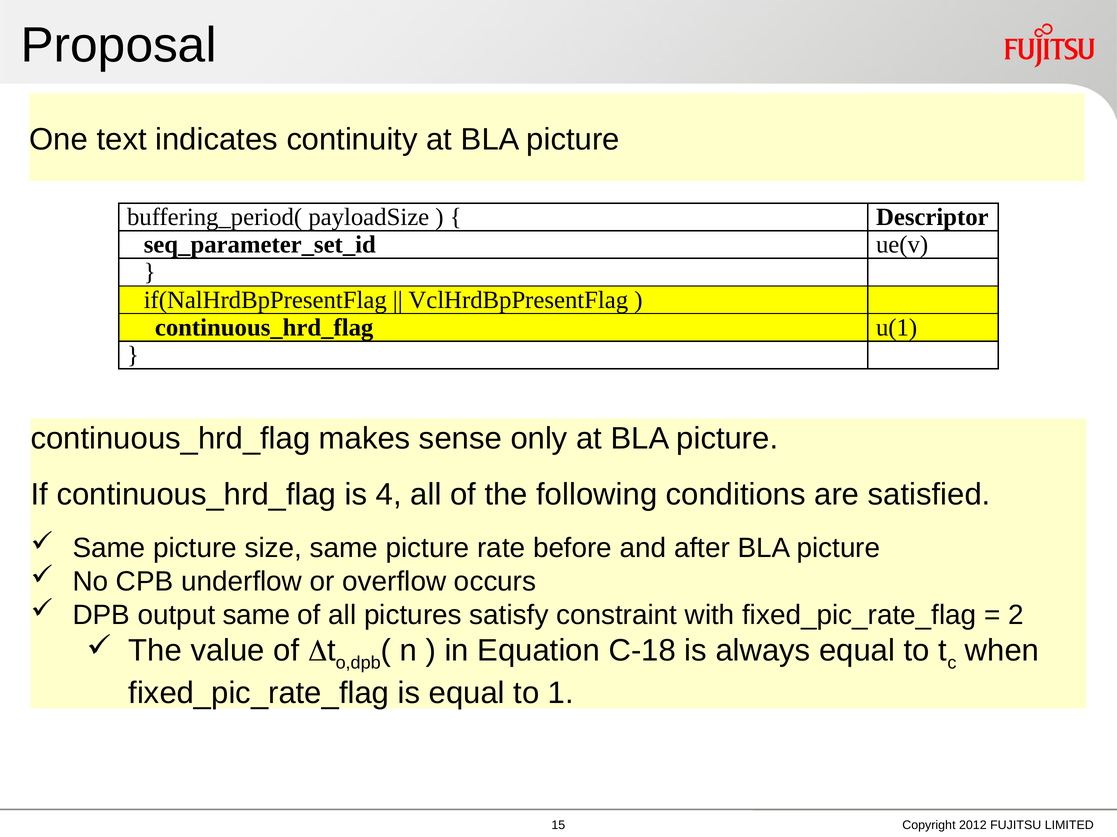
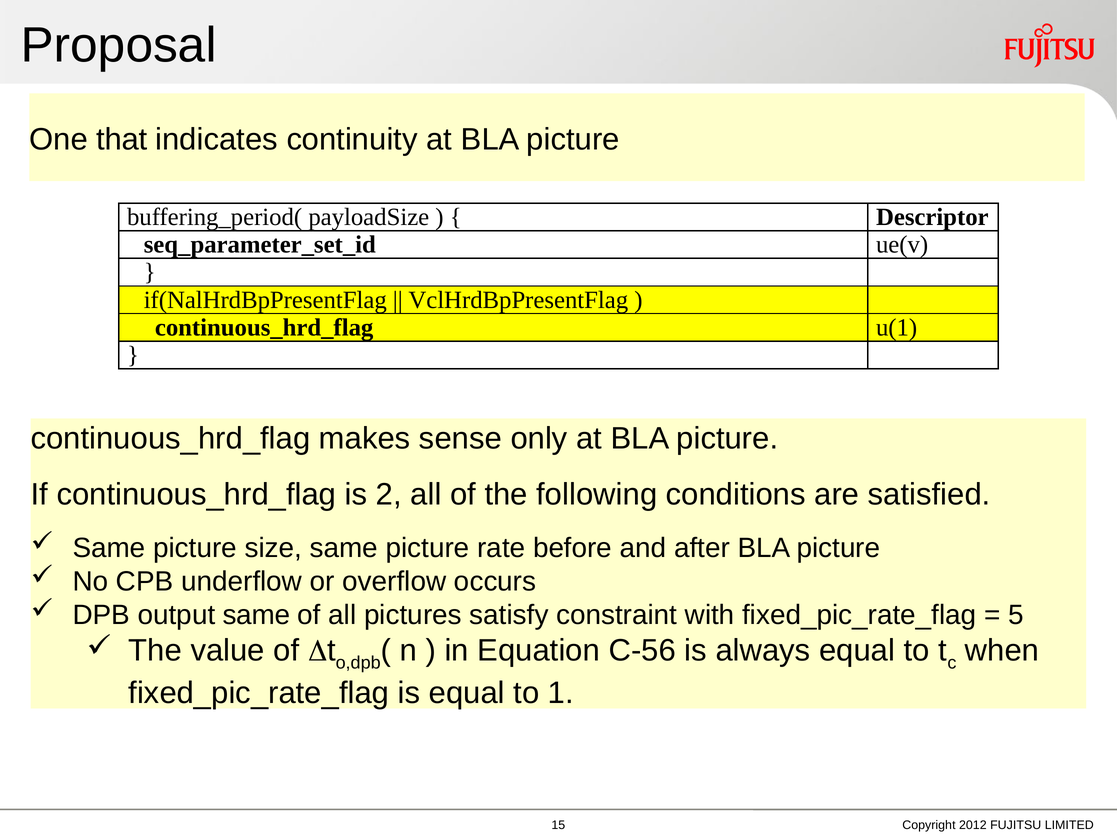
text: text -> that
4: 4 -> 2
2: 2 -> 5
C-18: C-18 -> C-56
